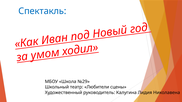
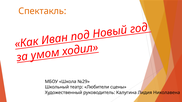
Спектакль colour: blue -> orange
